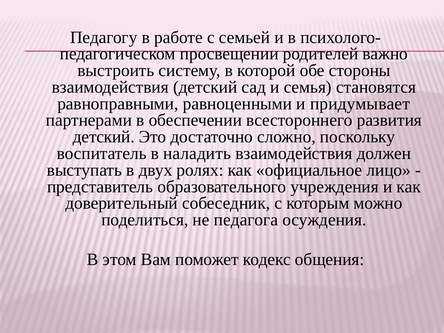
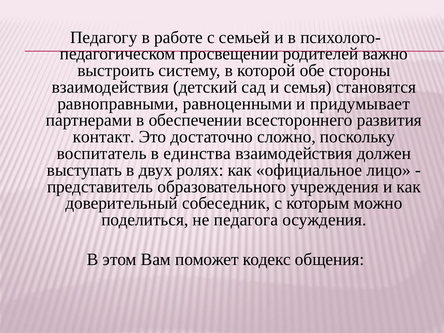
детский at (104, 137): детский -> контакт
наладить: наладить -> единства
